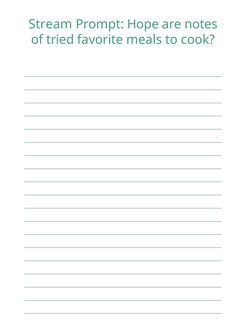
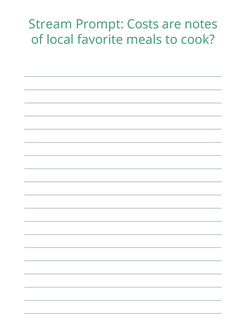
Hope: Hope -> Costs
tried: tried -> local
